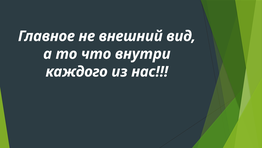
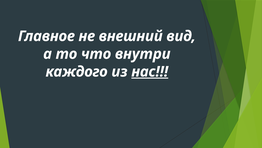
нас underline: none -> present
